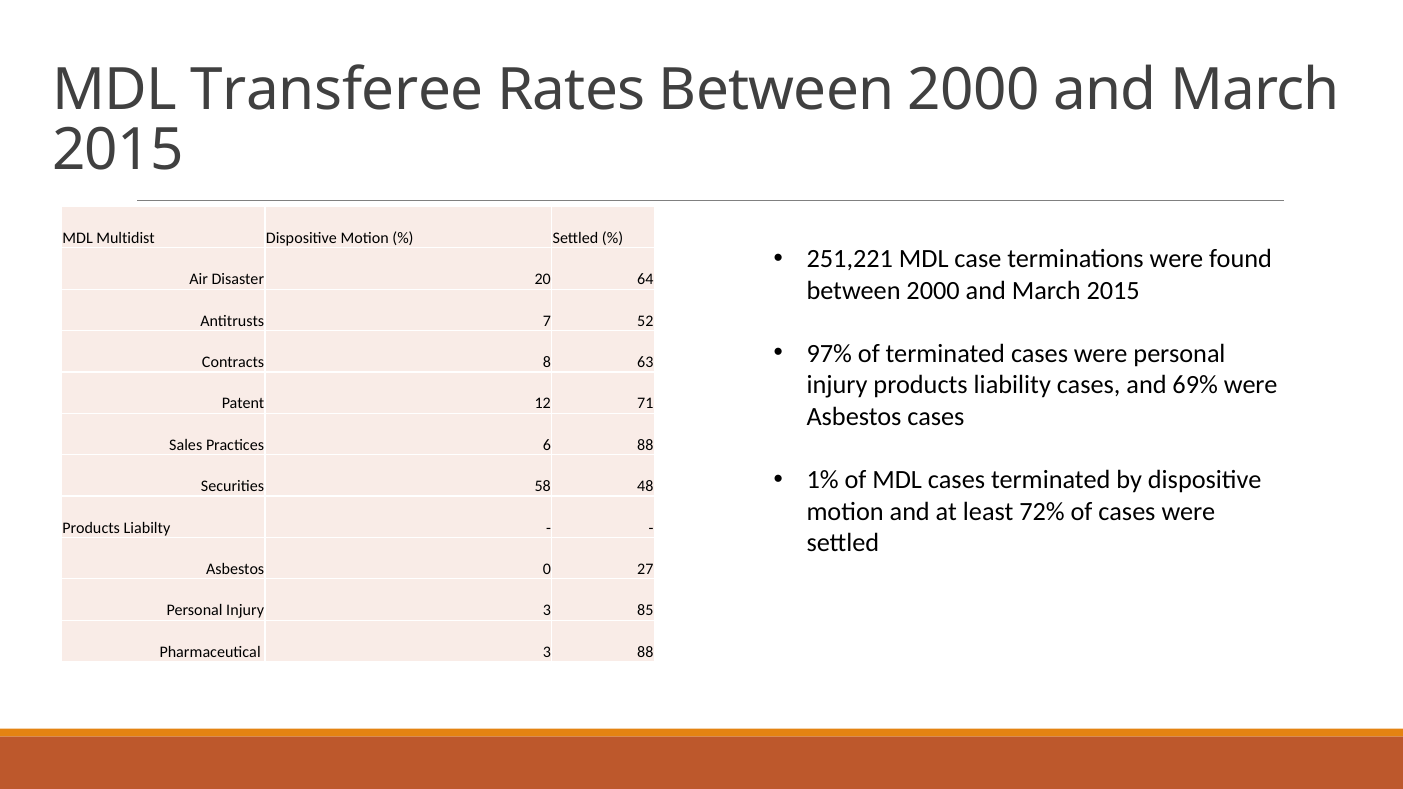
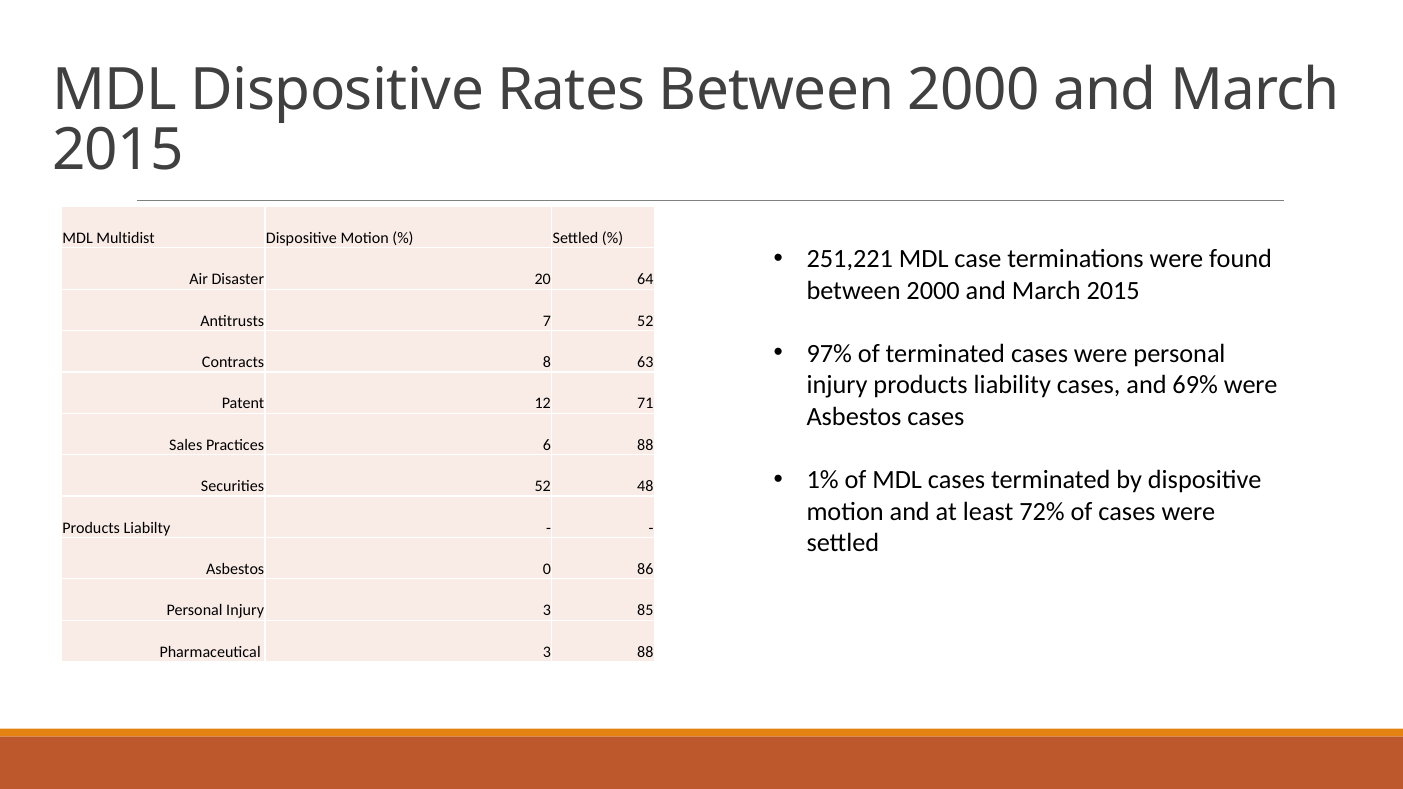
MDL Transferee: Transferee -> Dispositive
Securities 58: 58 -> 52
27: 27 -> 86
